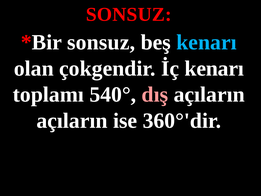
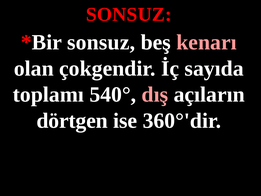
kenarı at (206, 42) colour: light blue -> pink
İç kenarı: kenarı -> sayıda
açıların at (72, 121): açıların -> dörtgen
